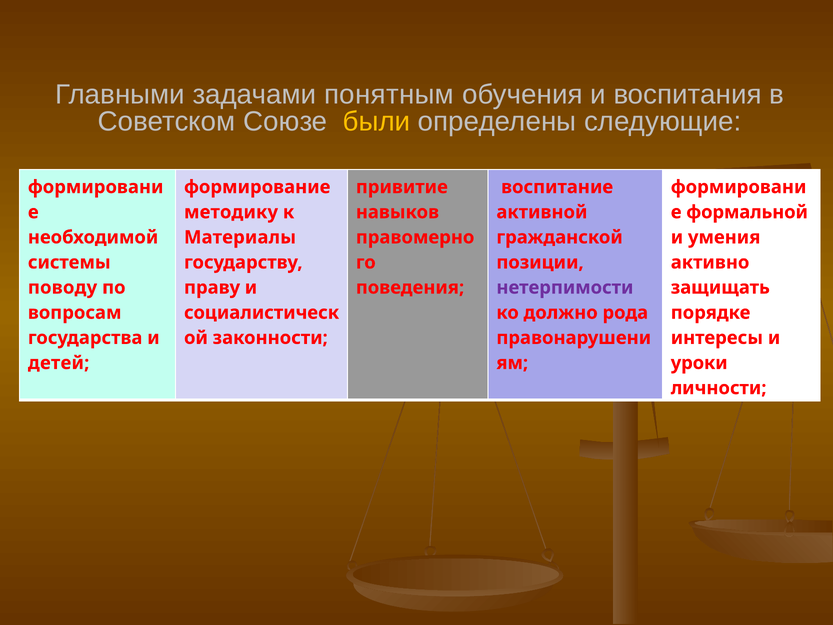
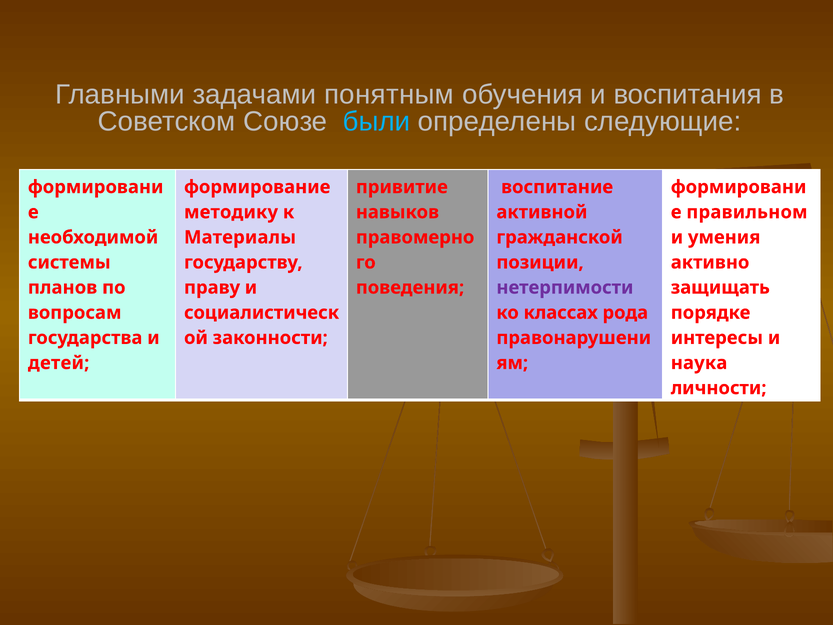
были colour: yellow -> light blue
формальной: формальной -> правильном
поводу: поводу -> планов
должно: должно -> классах
уроки: уроки -> наука
